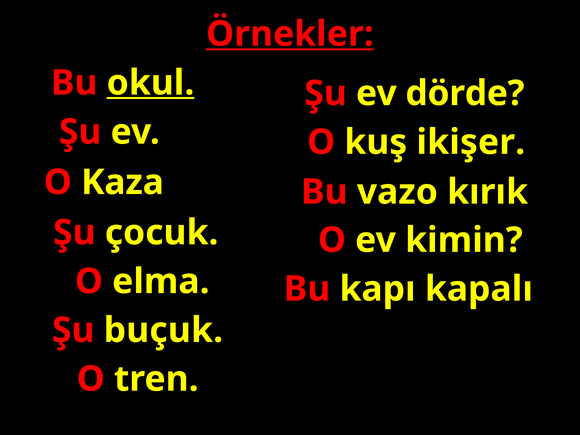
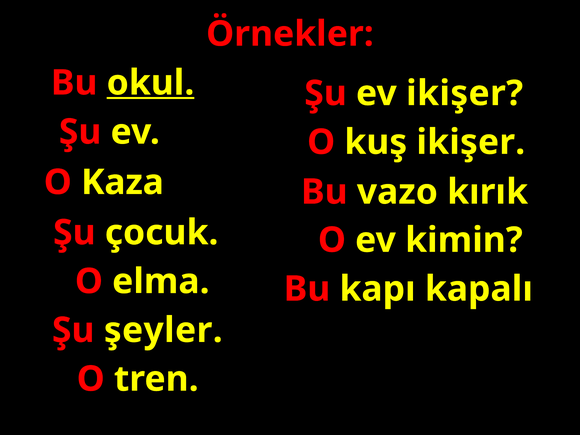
Örnekler underline: present -> none
ev dörde: dörde -> ikişer
buçuk: buçuk -> şeyler
